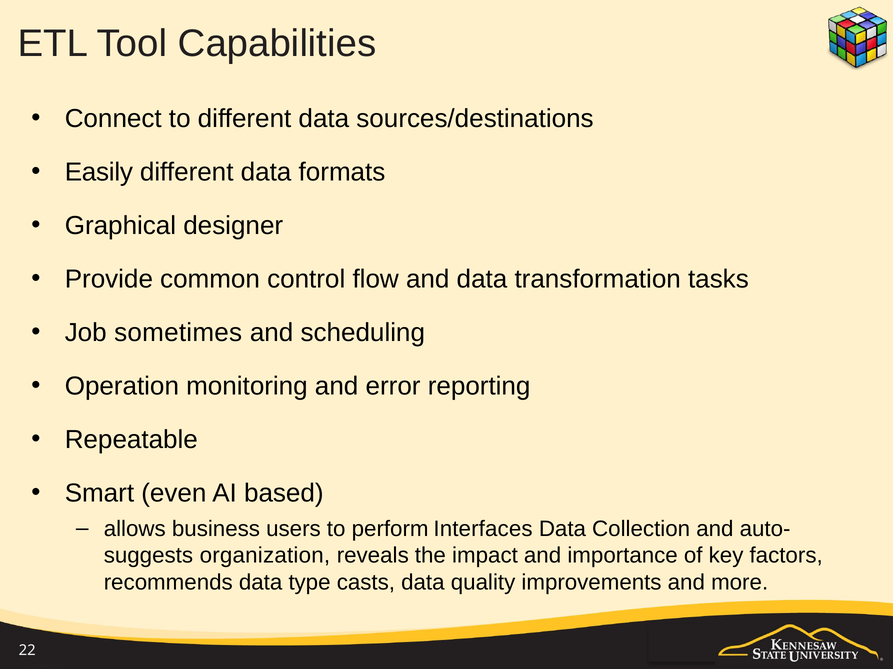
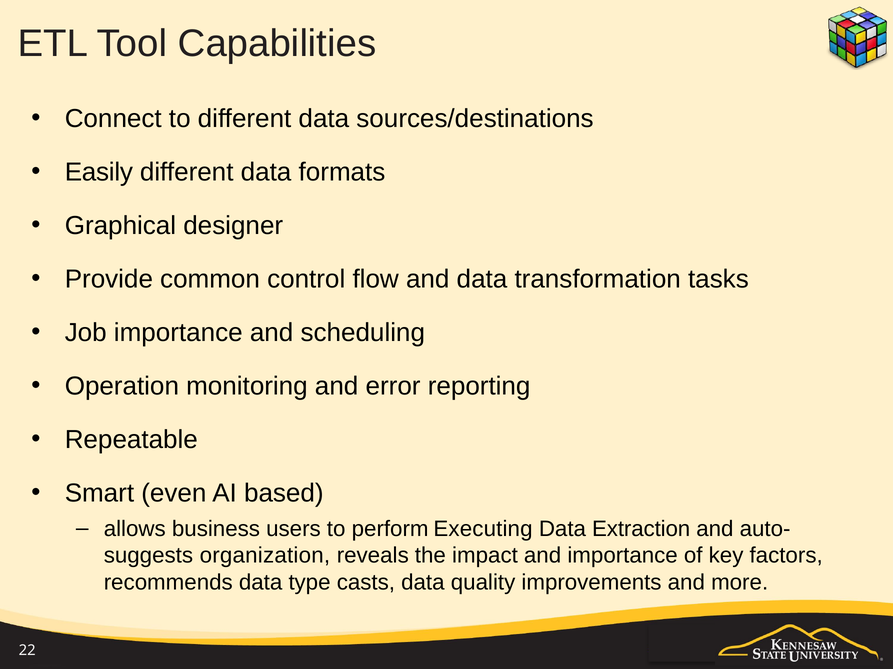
Job sometimes: sometimes -> importance
Interfaces: Interfaces -> Executing
Collection: Collection -> Extraction
